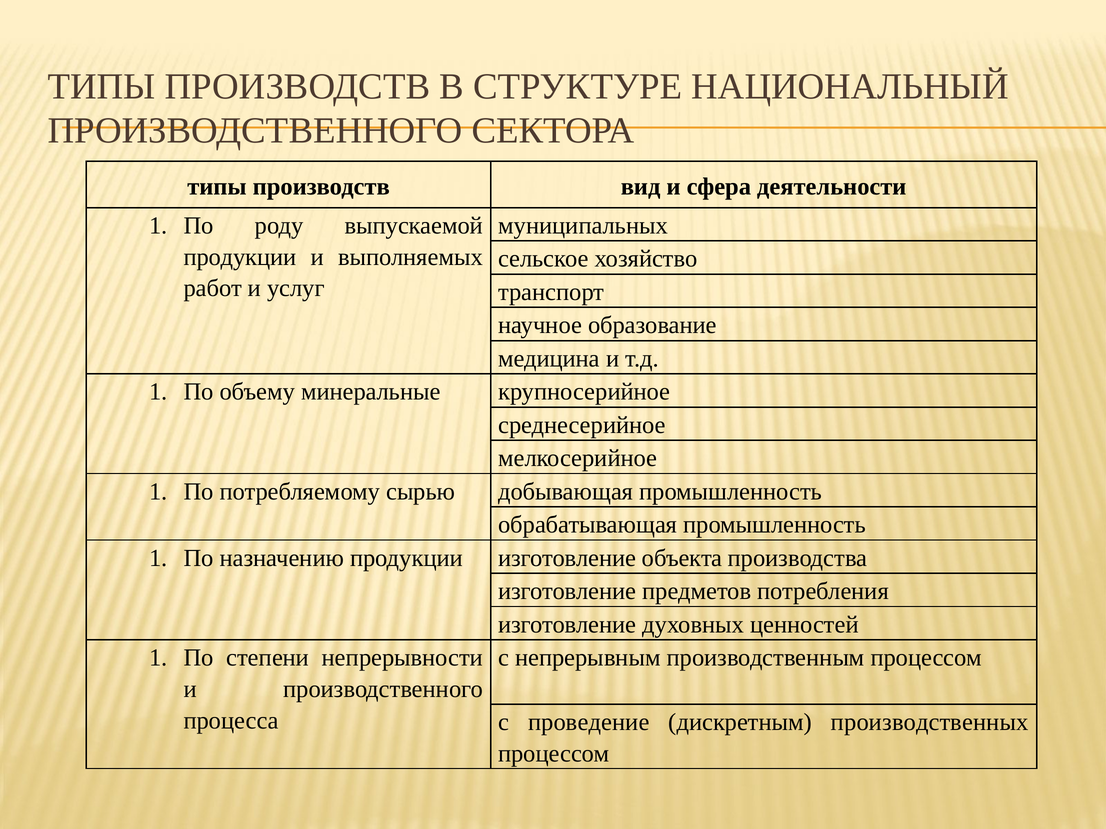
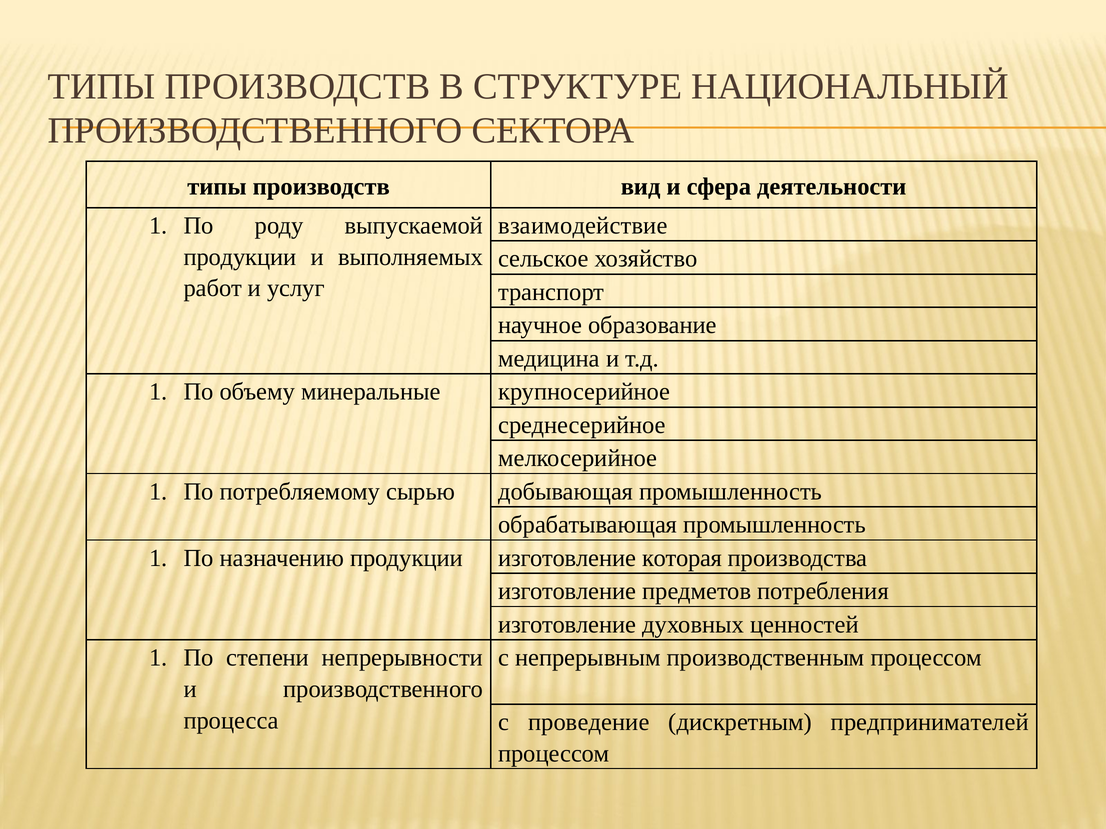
муниципальных: муниципальных -> взаимодействие
объекта: объекта -> которая
производственных: производственных -> предпринимателей
